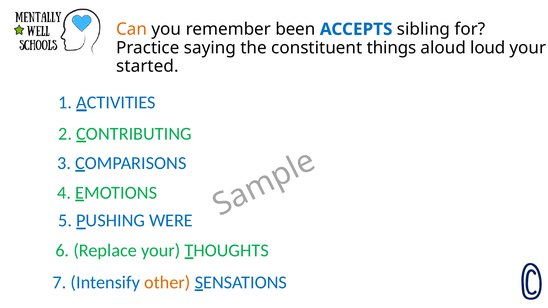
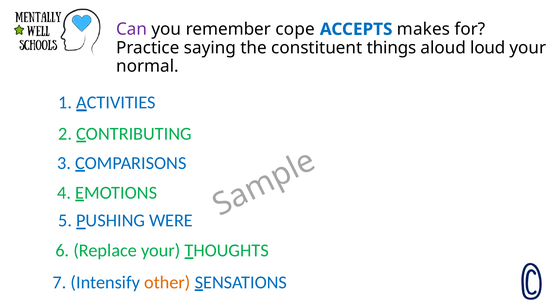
Can colour: orange -> purple
been: been -> cope
sibling: sibling -> makes
started: started -> normal
